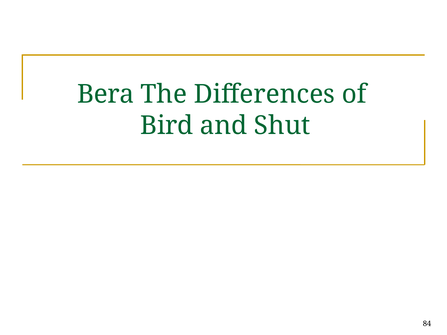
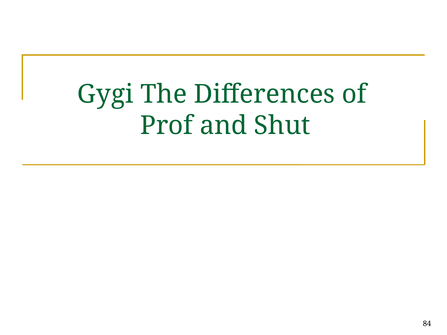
Bera: Bera -> Gygi
Bird: Bird -> Prof
